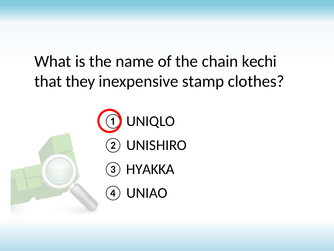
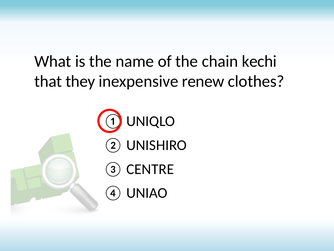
stamp: stamp -> renew
HYAKKA: HYAKKA -> CENTRE
